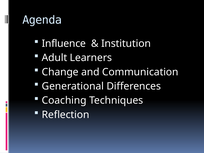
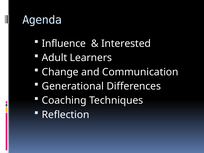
Institution: Institution -> Interested
